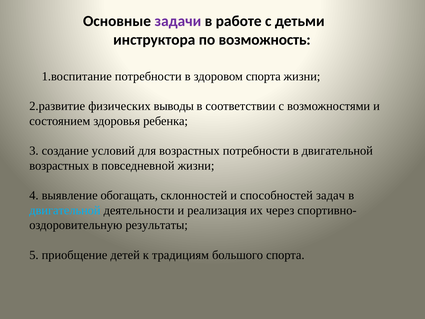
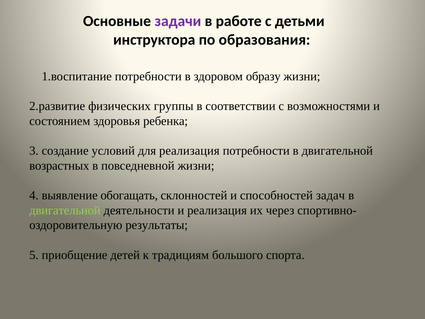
возможность: возможность -> образования
здоровом спорта: спорта -> образу
выводы: выводы -> группы
для возрастных: возрастных -> реализация
двигательной at (65, 210) colour: light blue -> light green
